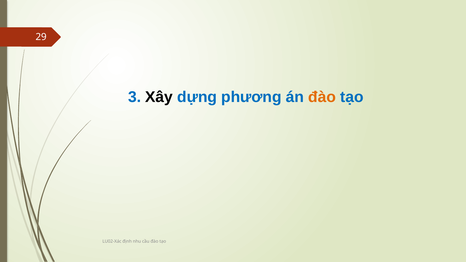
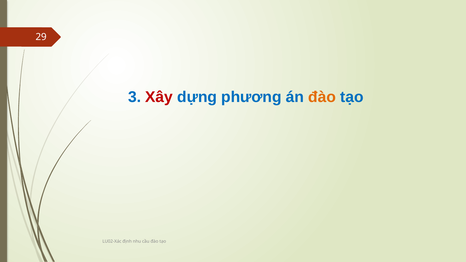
Xây colour: black -> red
